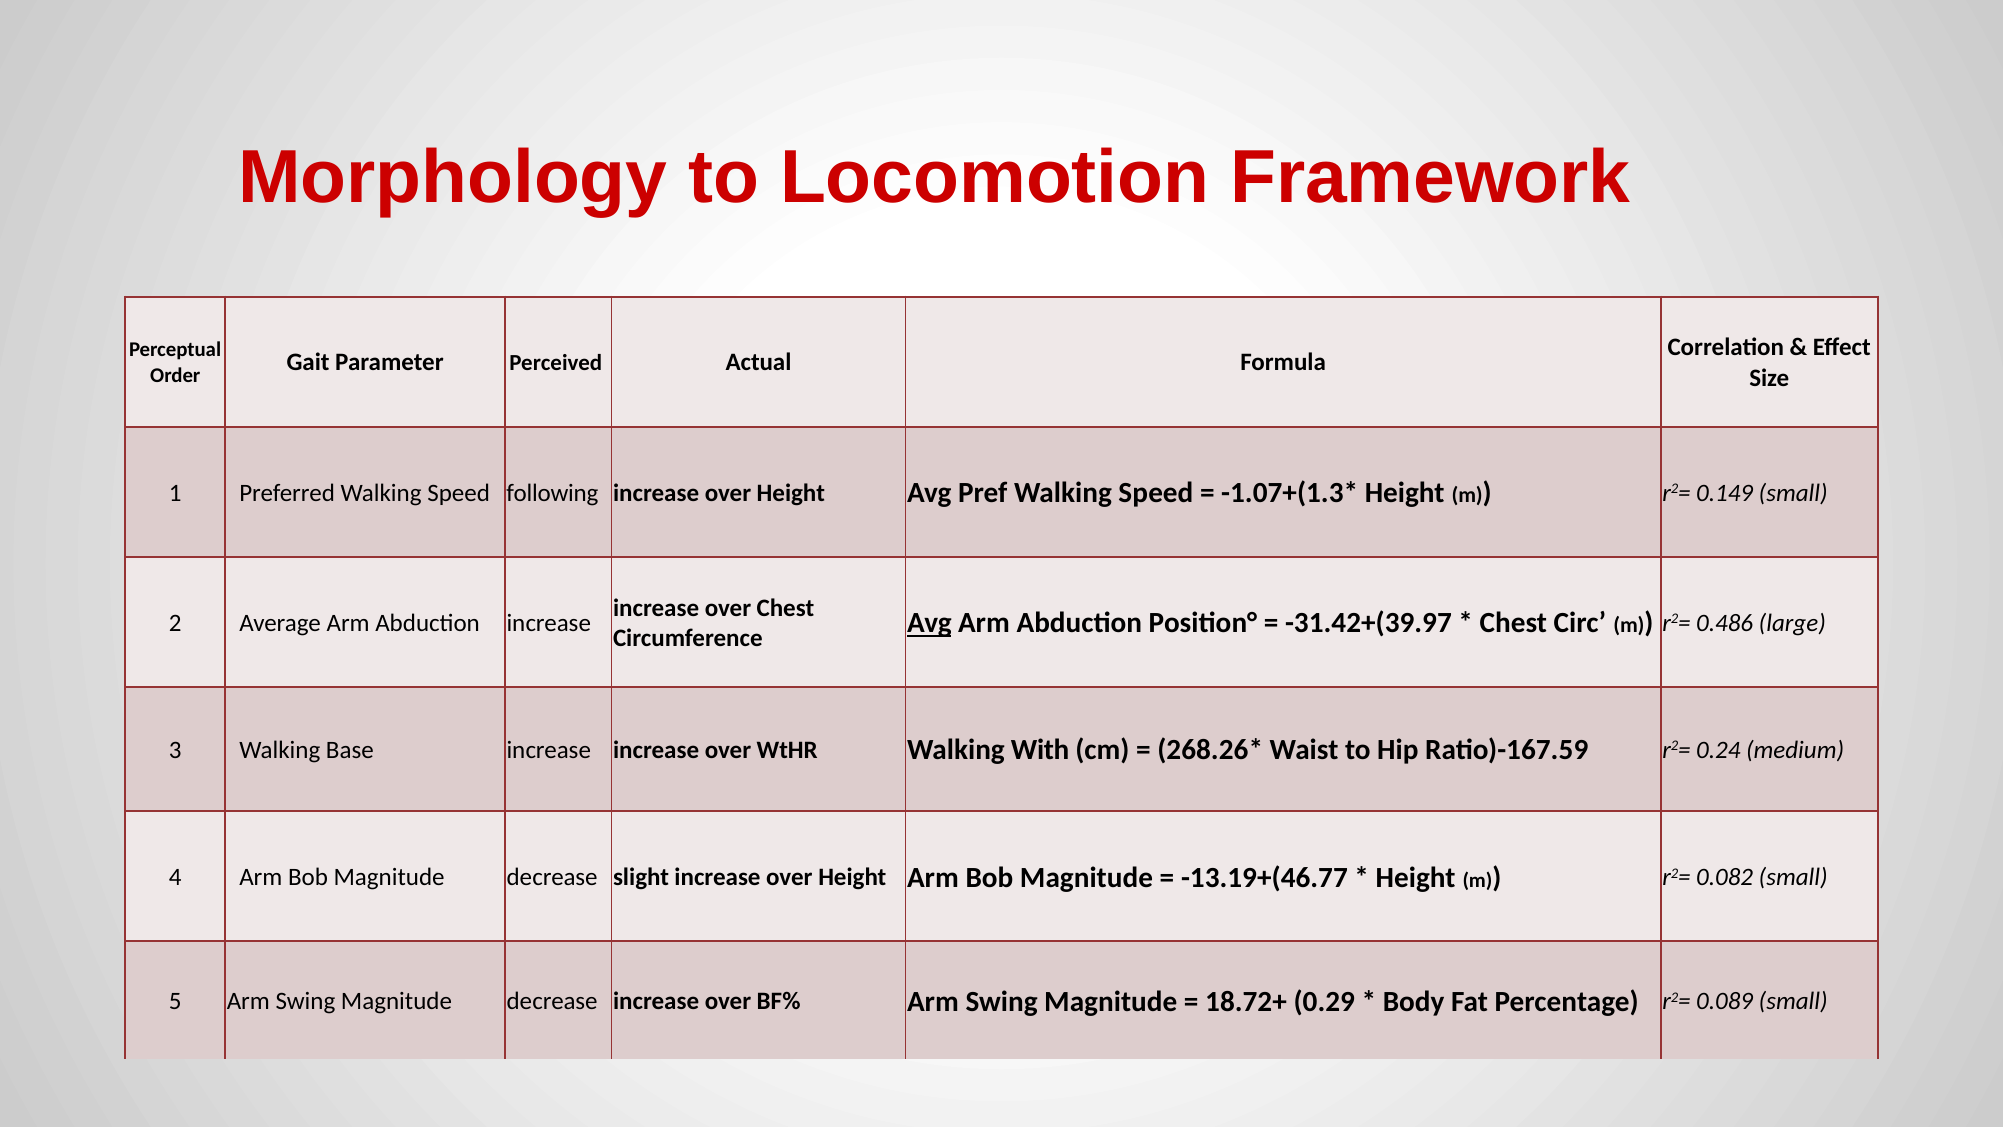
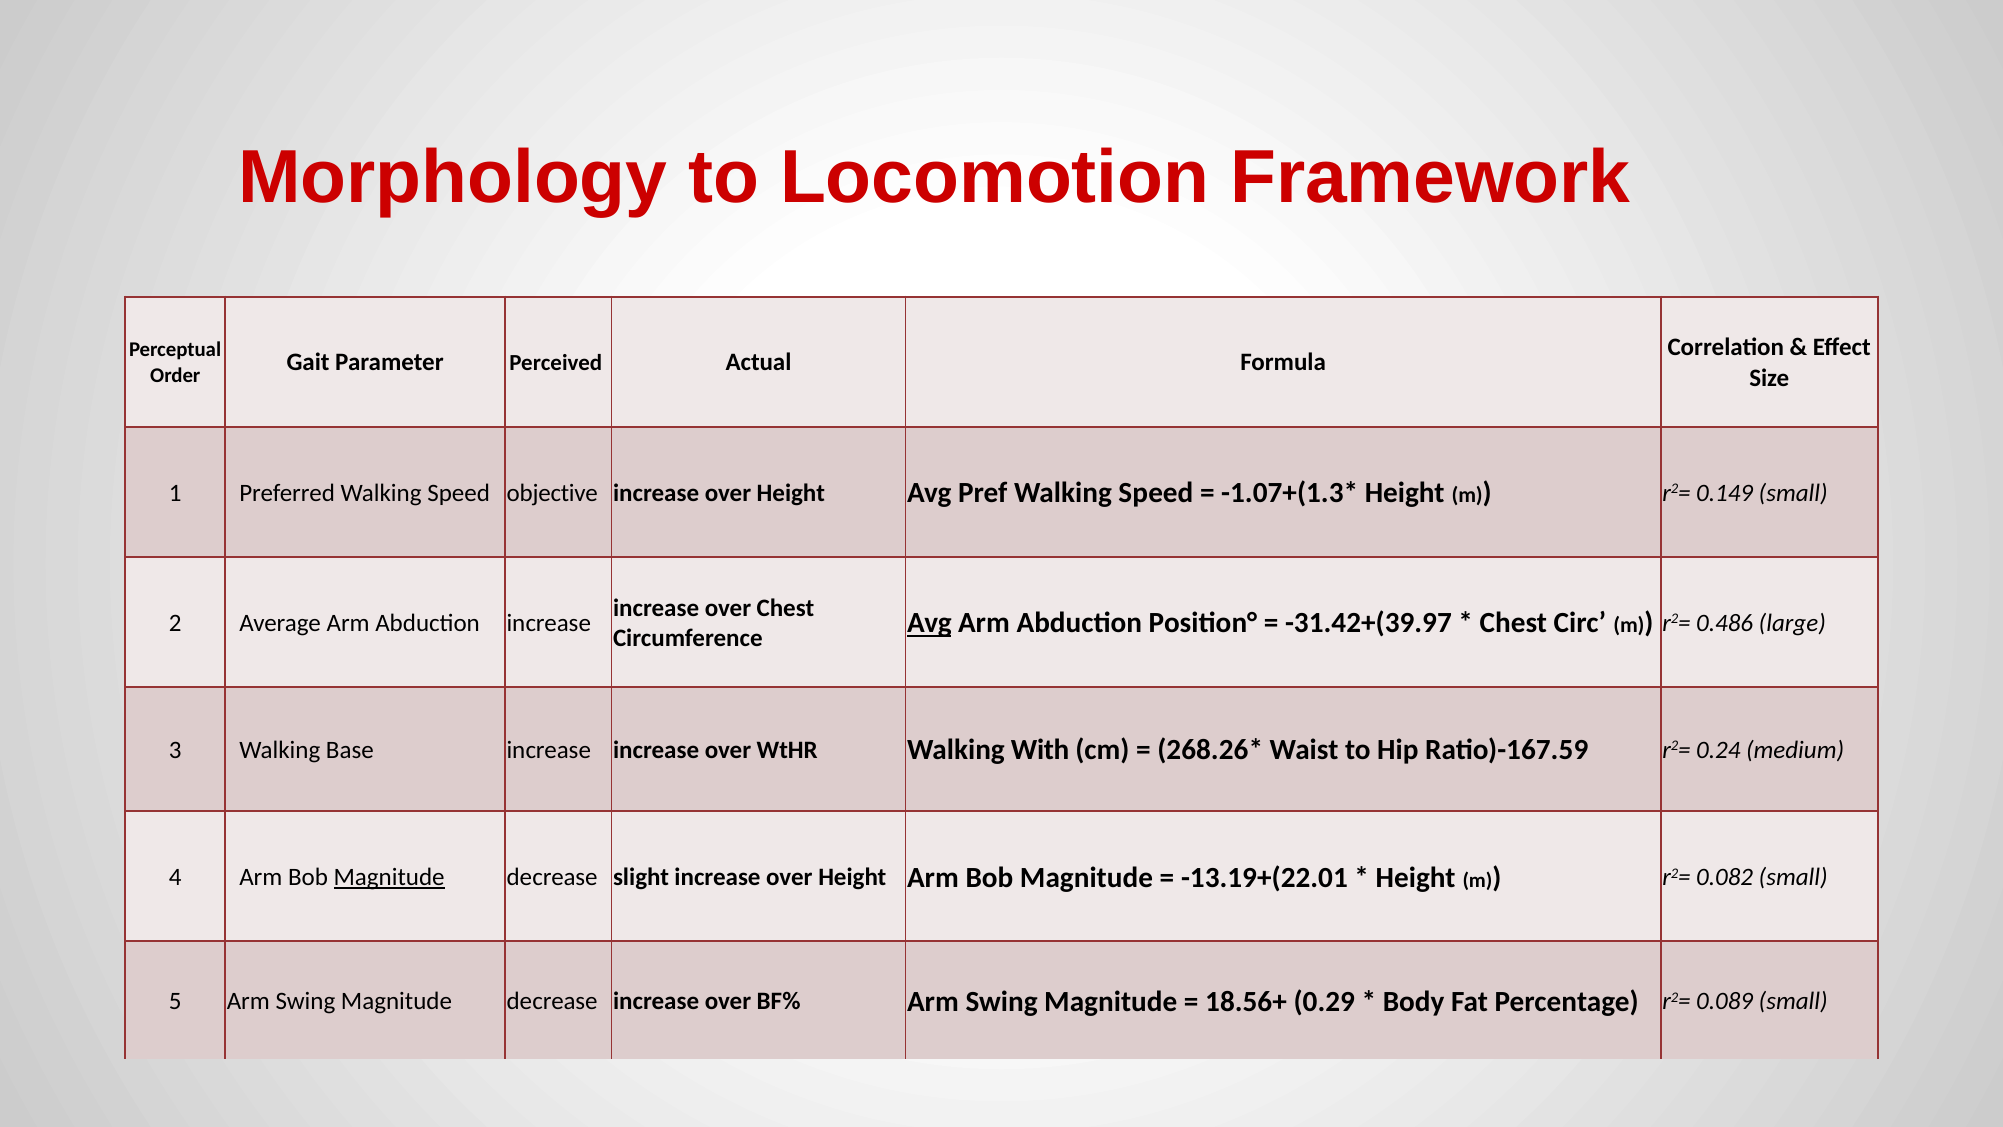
following: following -> objective
Magnitude at (389, 877) underline: none -> present
-13.19+(46.77: -13.19+(46.77 -> -13.19+(22.01
18.72+: 18.72+ -> 18.56+
